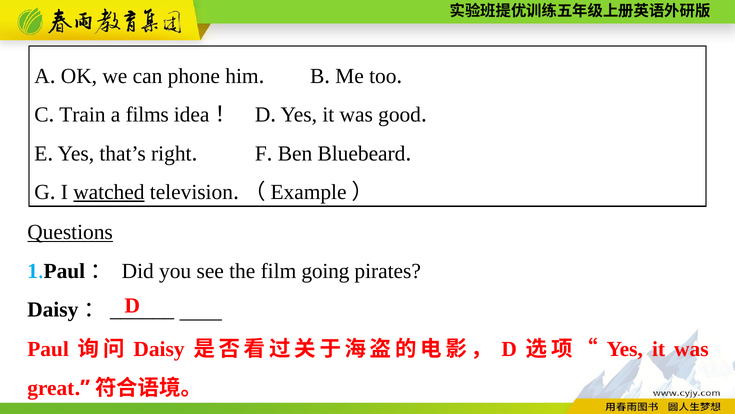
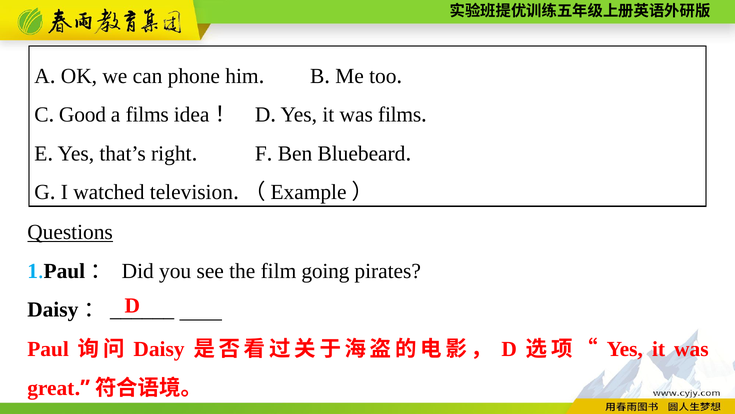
Train: Train -> Good
was good: good -> films
watched underline: present -> none
